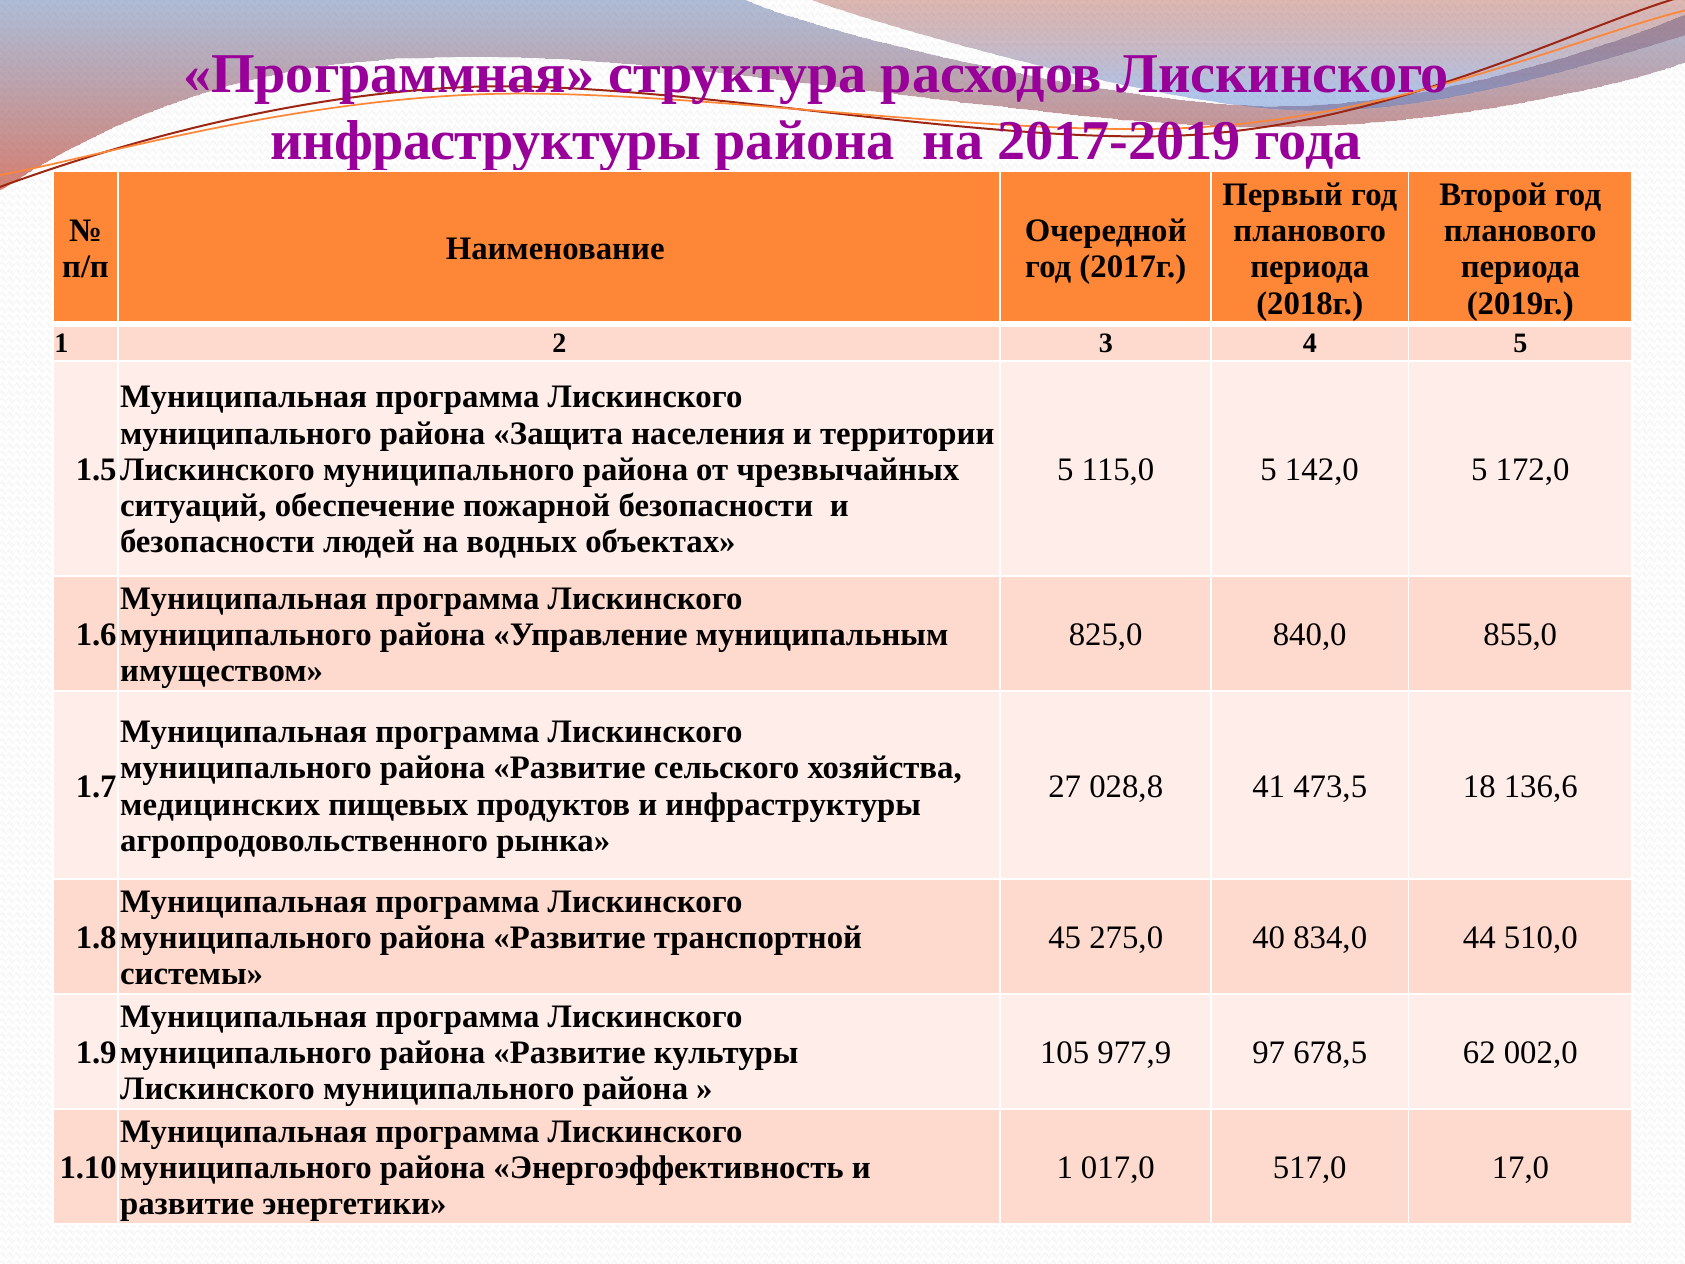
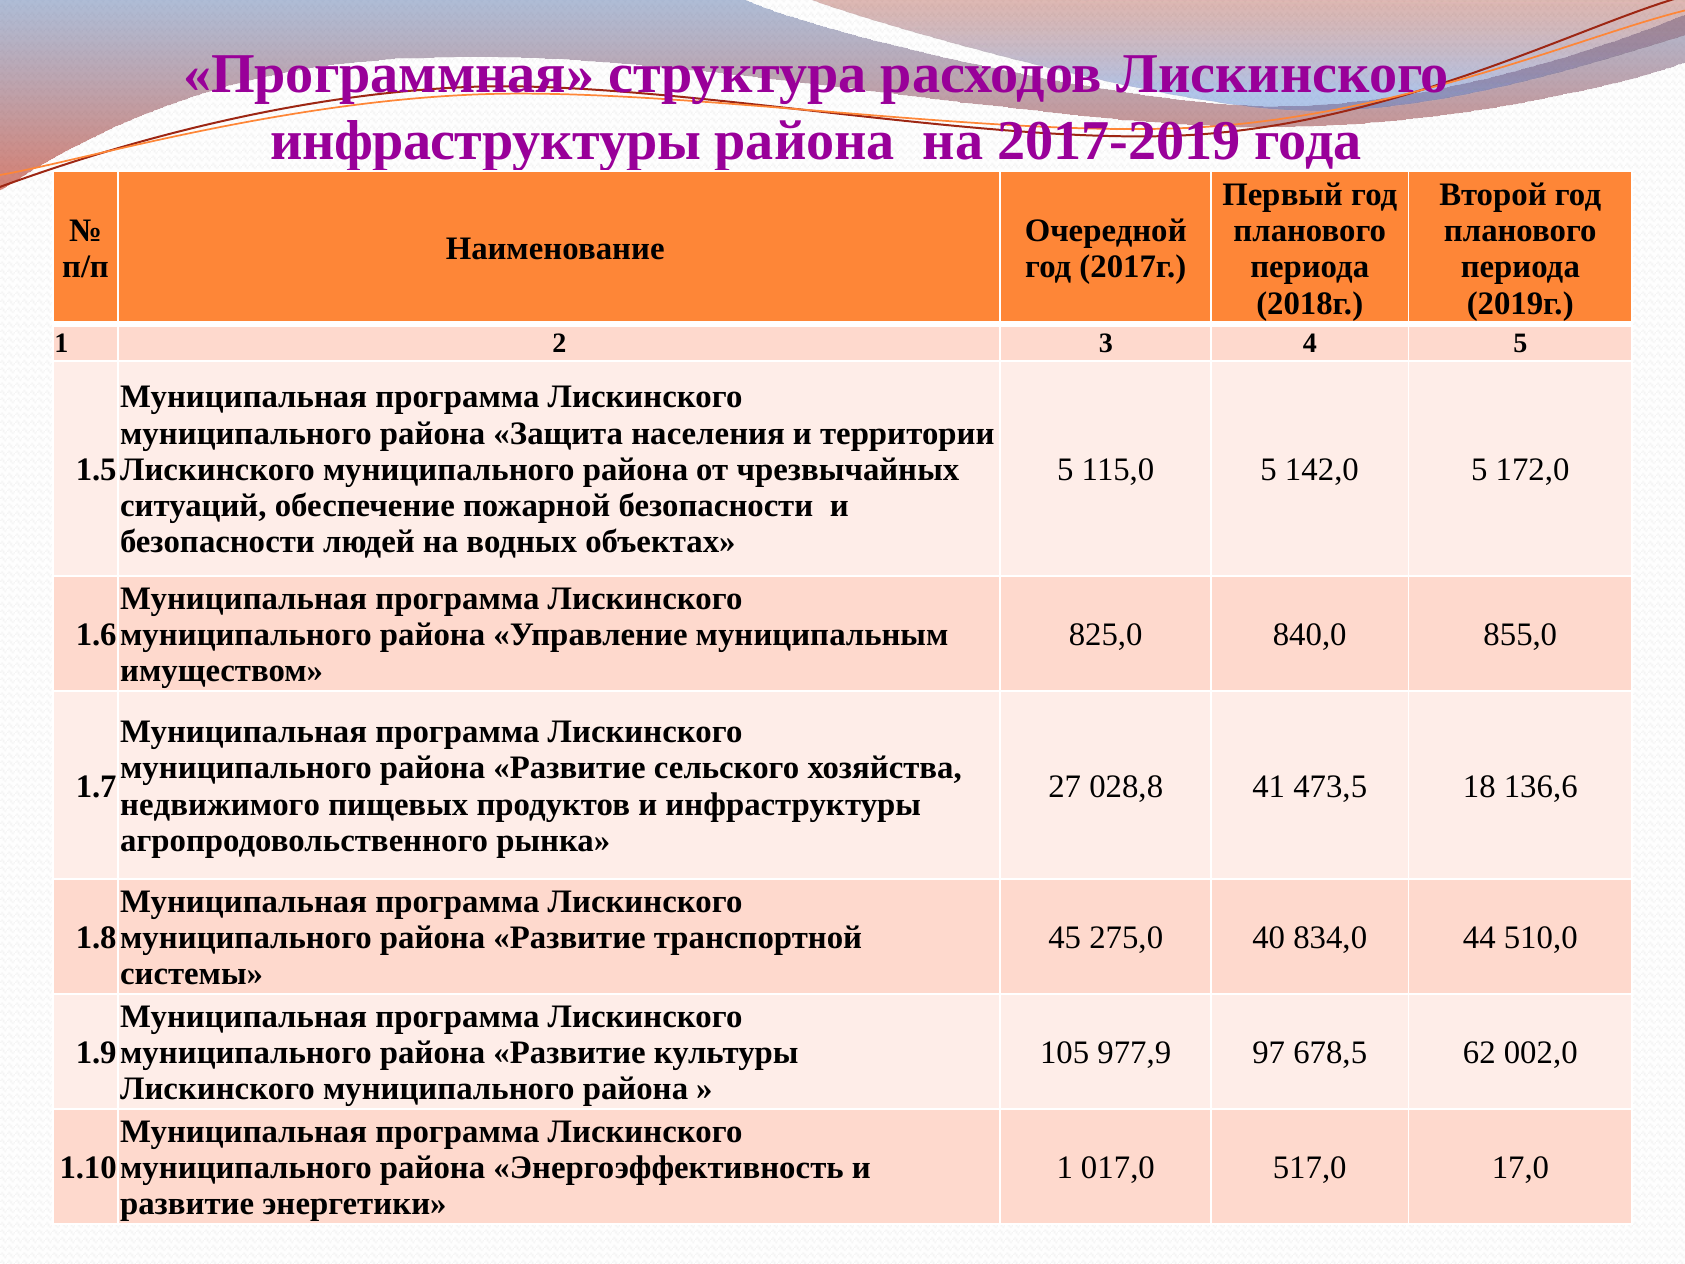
медицинских: медицинских -> недвижимого
